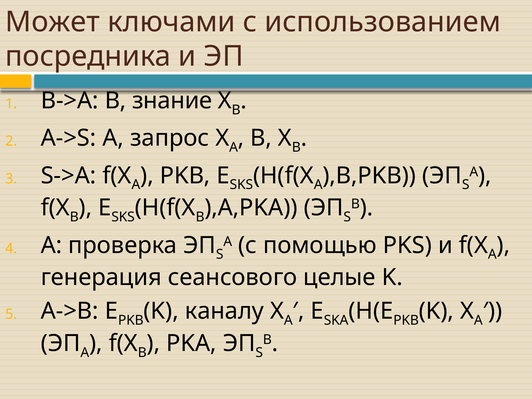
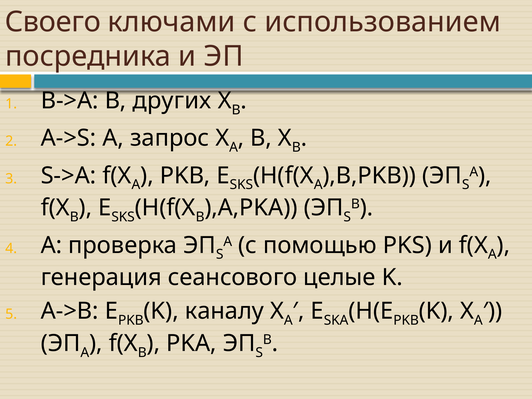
Может: Может -> Своего
знание: знание -> других
